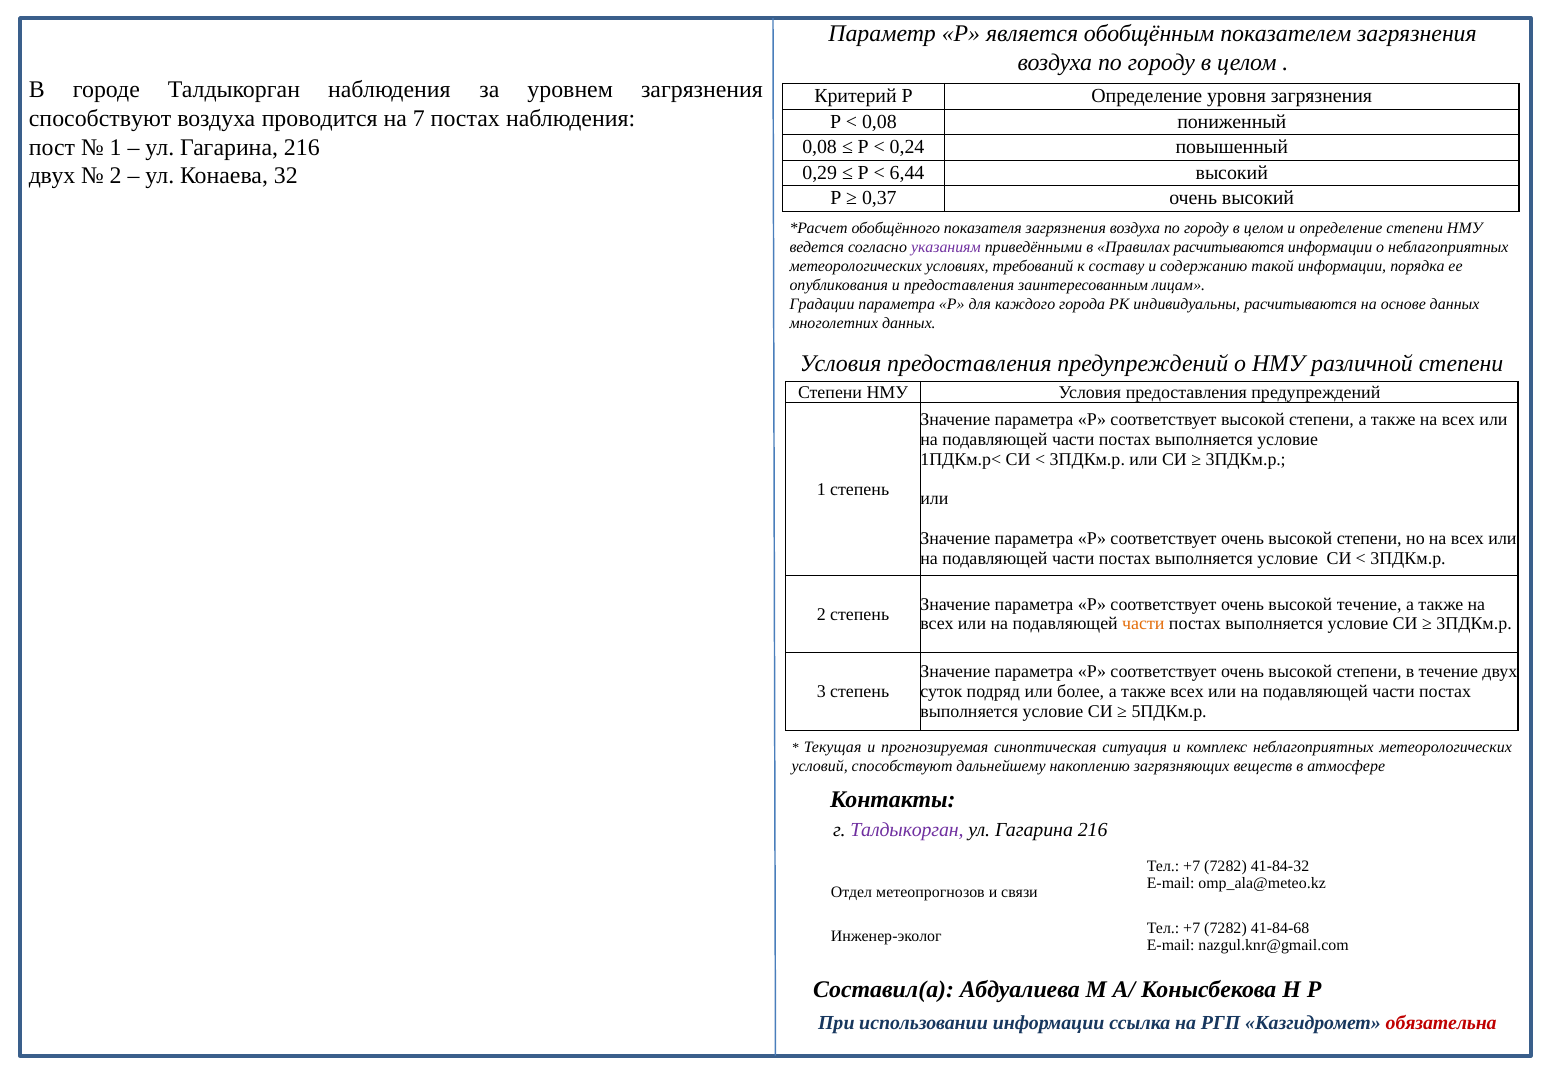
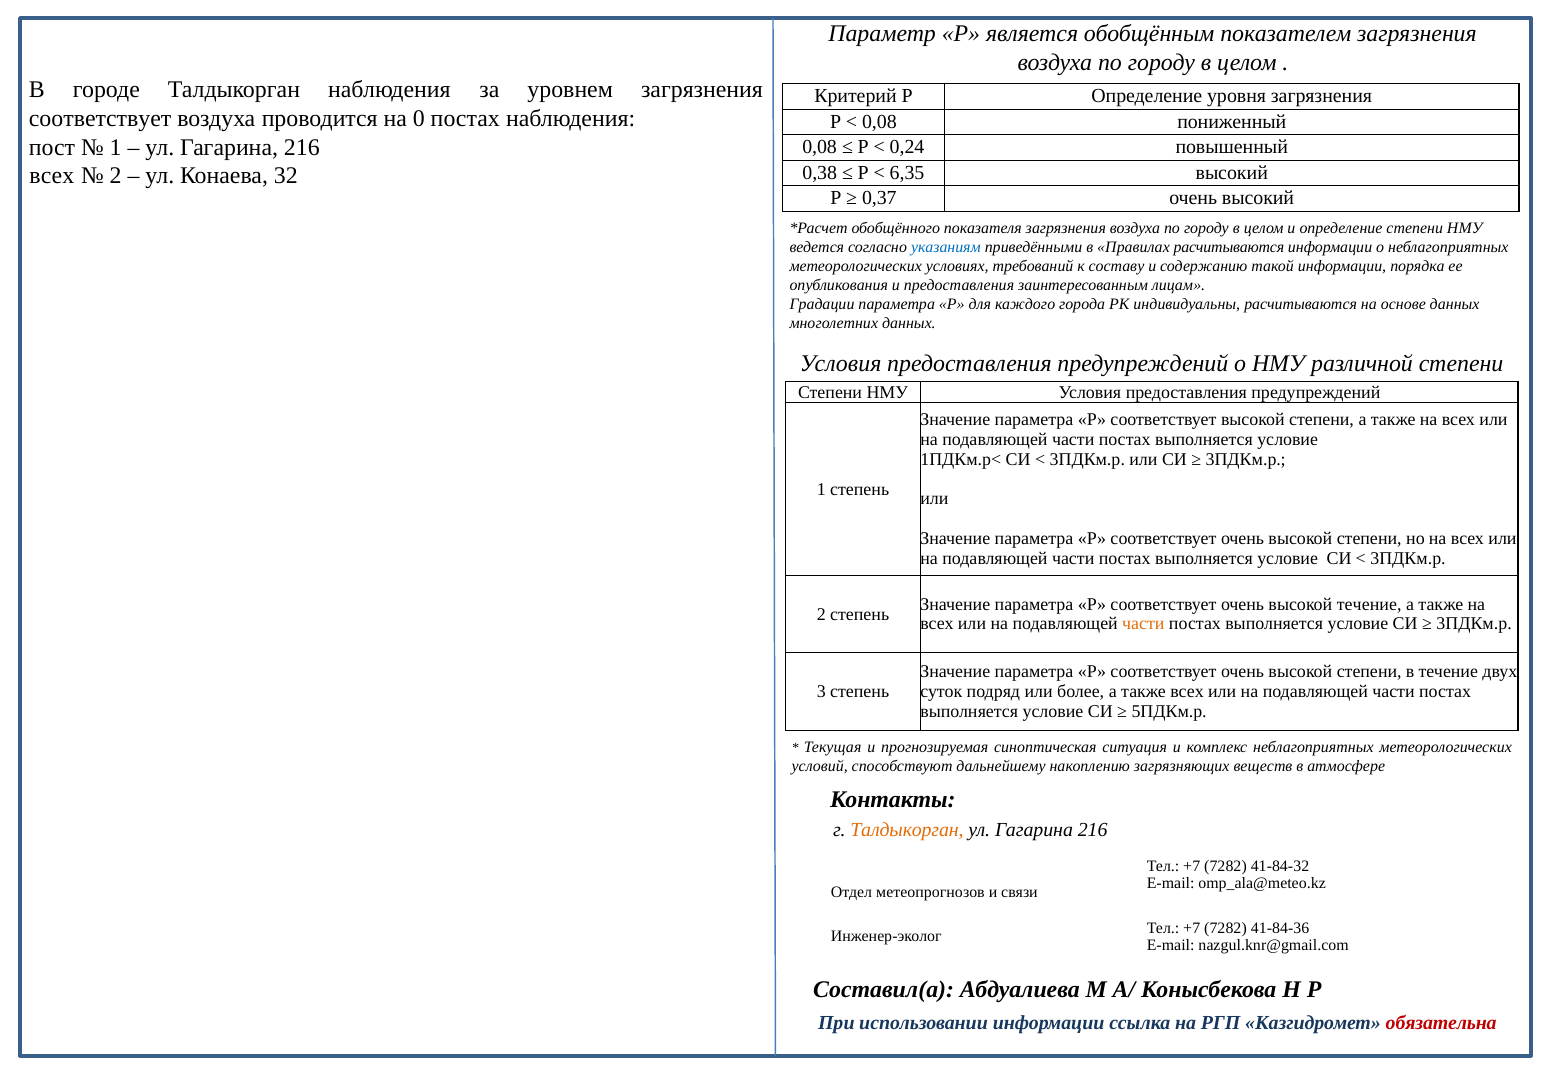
способствуют at (100, 119): способствуют -> соответствует
7: 7 -> 0
0,29: 0,29 -> 0,38
6,44: 6,44 -> 6,35
двух at (52, 176): двух -> всех
указаниям colour: purple -> blue
Талдыкорган at (907, 829) colour: purple -> orange
41-84-68: 41-84-68 -> 41-84-36
